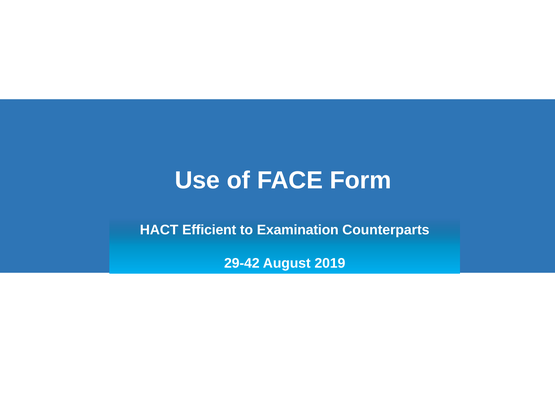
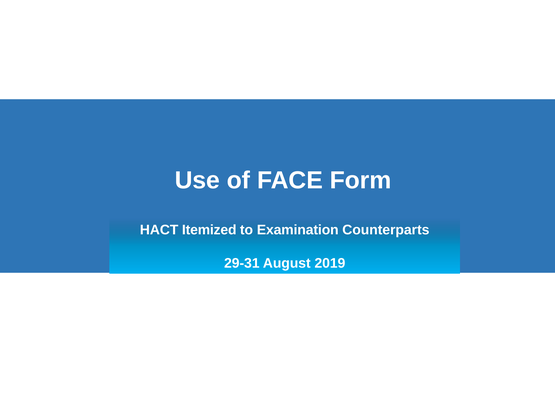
Efficient: Efficient -> Itemized
29-42: 29-42 -> 29-31
